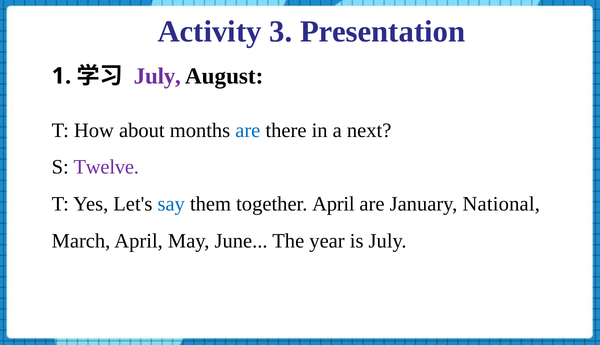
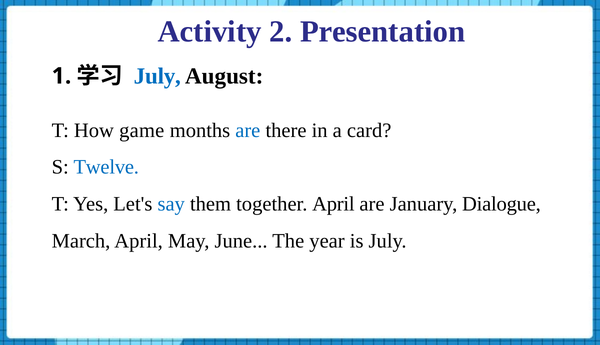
3: 3 -> 2
July at (157, 76) colour: purple -> blue
about: about -> game
next: next -> card
Twelve colour: purple -> blue
National: National -> Dialogue
